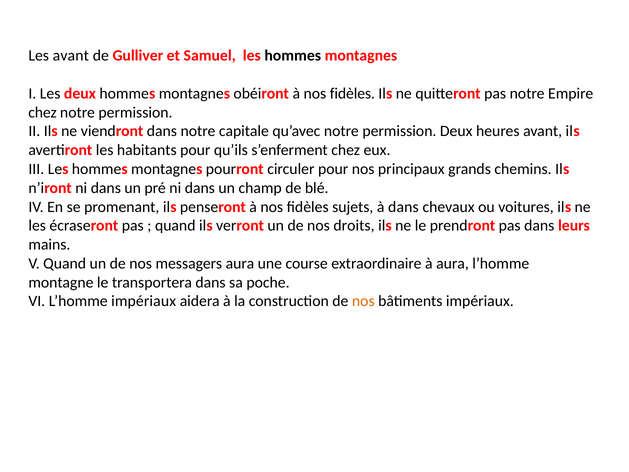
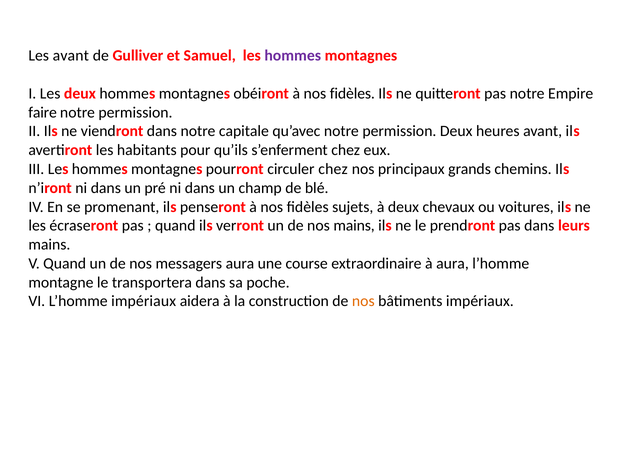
hommes at (293, 56) colour: black -> purple
chez at (43, 112): chez -> faire
circuler pour: pour -> chez
à dans: dans -> deux
nos droits: droits -> mains
